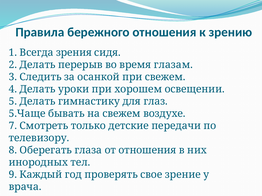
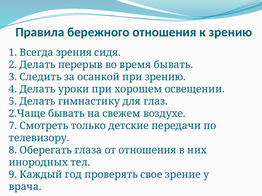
время глазам: глазам -> бывать
при свежем: свежем -> зрению
5.Чаще: 5.Чаще -> 2.Чаще
